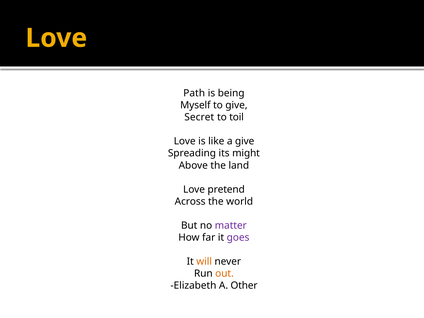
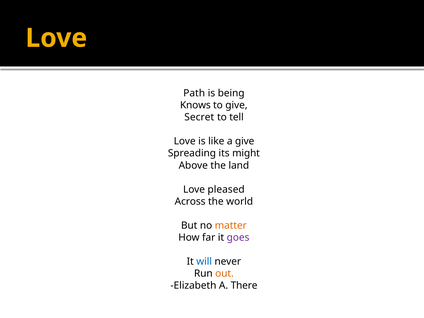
Myself: Myself -> Knows
toil: toil -> tell
pretend: pretend -> pleased
matter colour: purple -> orange
will colour: orange -> blue
Other: Other -> There
